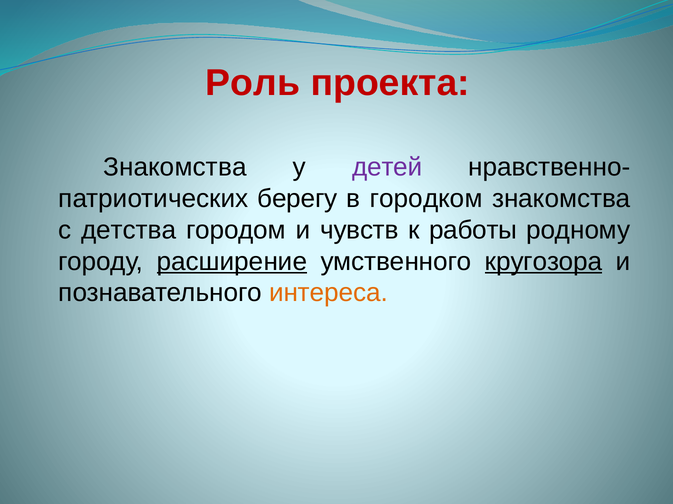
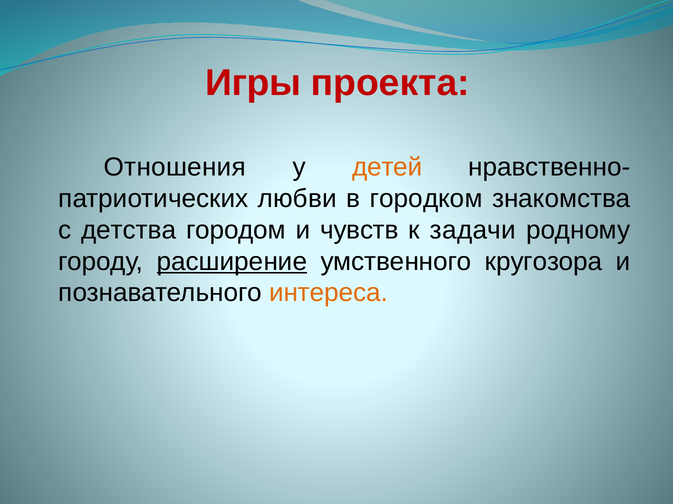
Роль: Роль -> Игры
Знакомства at (175, 168): Знакомства -> Отношения
детей colour: purple -> orange
берегу: берегу -> любви
работы: работы -> задачи
кругозора underline: present -> none
